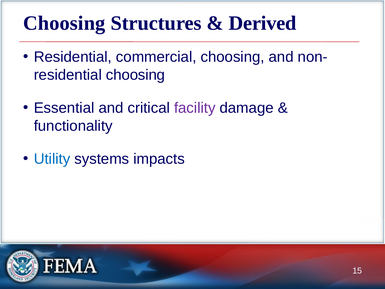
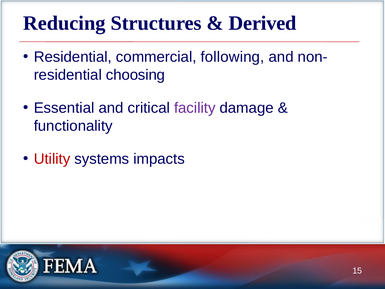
Choosing at (64, 23): Choosing -> Reducing
commercial choosing: choosing -> following
Utility colour: blue -> red
